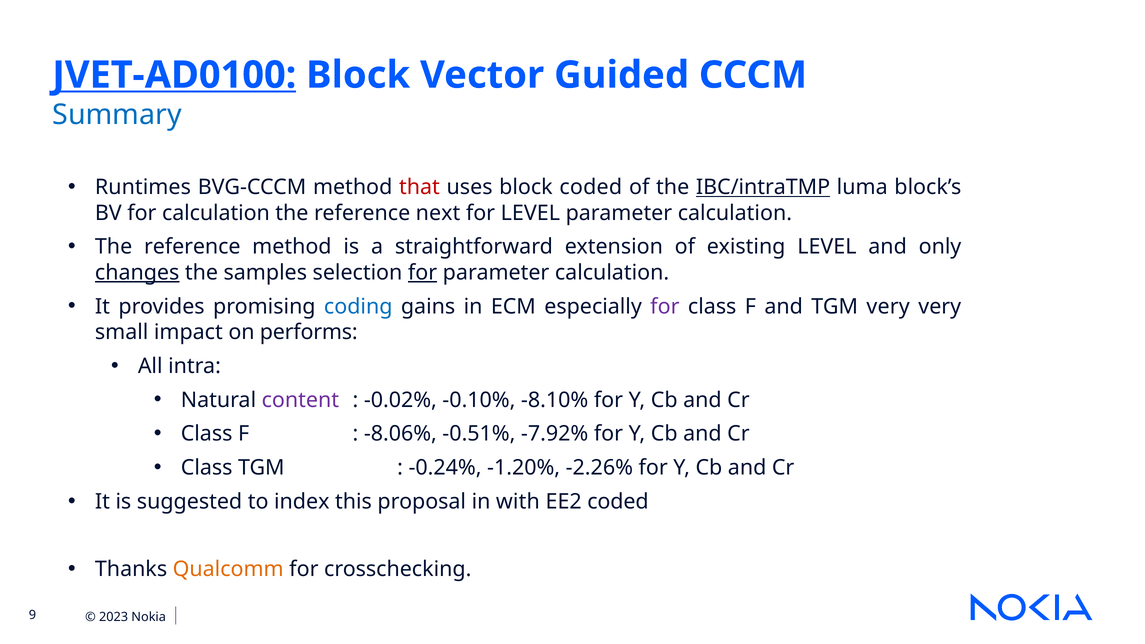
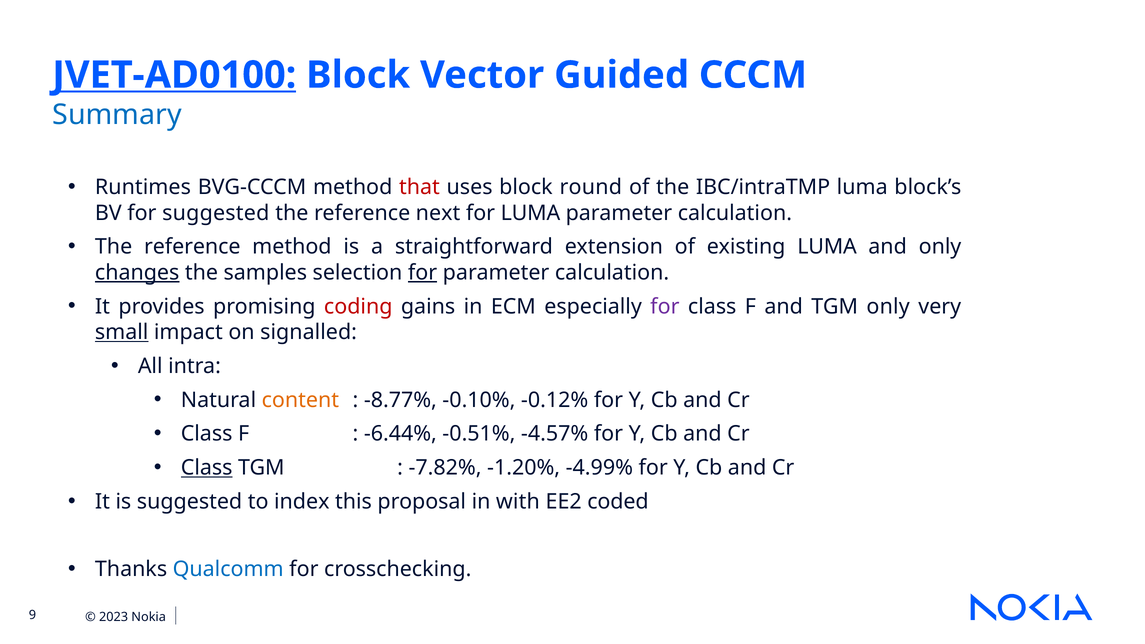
block coded: coded -> round
IBC/intraTMP underline: present -> none
for calculation: calculation -> suggested
for LEVEL: LEVEL -> LUMA
existing LEVEL: LEVEL -> LUMA
coding colour: blue -> red
TGM very: very -> only
small underline: none -> present
performs: performs -> signalled
content colour: purple -> orange
-0.02%: -0.02% -> -8.77%
-8.10%: -8.10% -> -0.12%
-8.06%: -8.06% -> -6.44%
-7.92%: -7.92% -> -4.57%
Class at (207, 468) underline: none -> present
-0.24%: -0.24% -> -7.82%
-2.26%: -2.26% -> -4.99%
Qualcomm colour: orange -> blue
